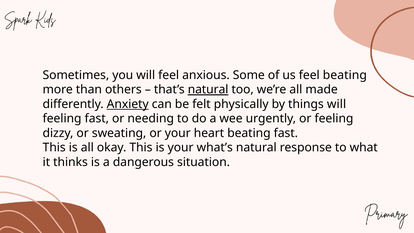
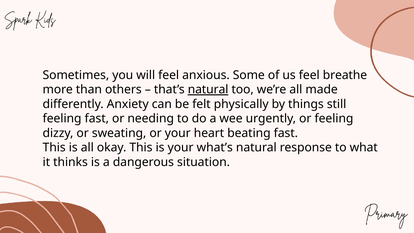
feel beating: beating -> breathe
Anxiety underline: present -> none
things will: will -> still
